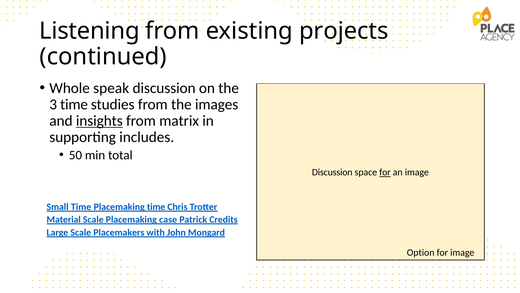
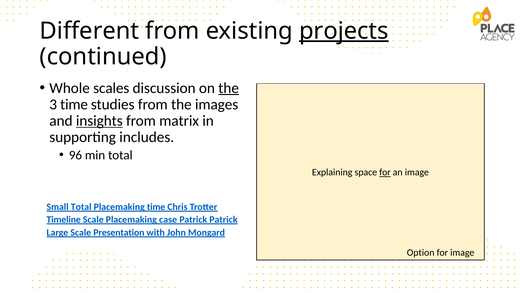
Listening: Listening -> Different
projects underline: none -> present
speak: speak -> scales
the at (229, 88) underline: none -> present
50: 50 -> 96
Discussion at (332, 172): Discussion -> Explaining
Small Time: Time -> Total
Material: Material -> Timeline
Patrick Credits: Credits -> Patrick
Placemakers: Placemakers -> Presentation
